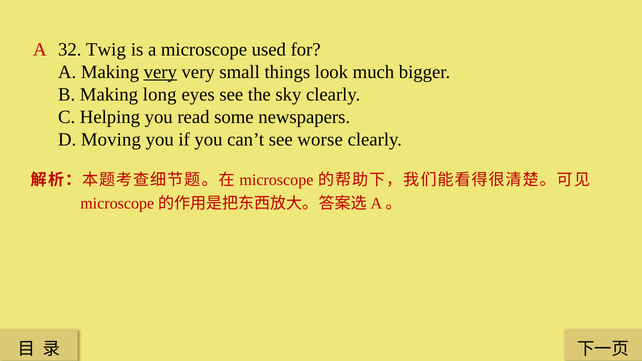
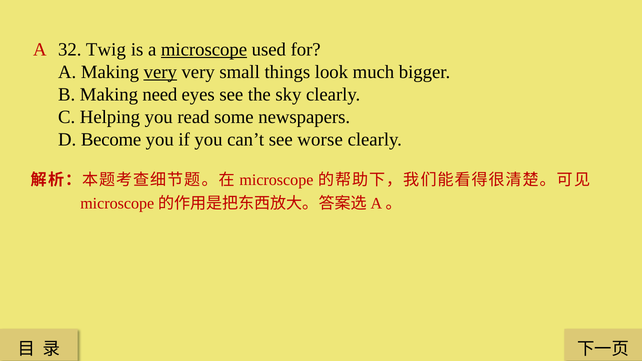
microscope at (204, 50) underline: none -> present
long: long -> need
Moving: Moving -> Become
